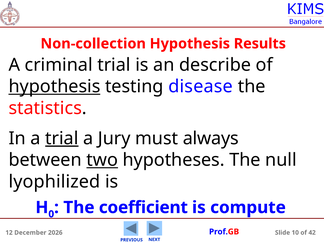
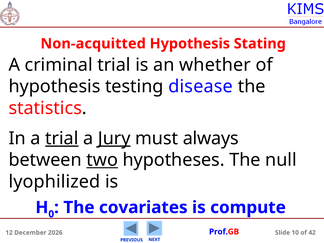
Non-collection: Non-collection -> Non-acquitted
Results: Results -> Stating
describe: describe -> whether
hypothesis at (54, 87) underline: present -> none
Jury underline: none -> present
coefficient: coefficient -> covariates
